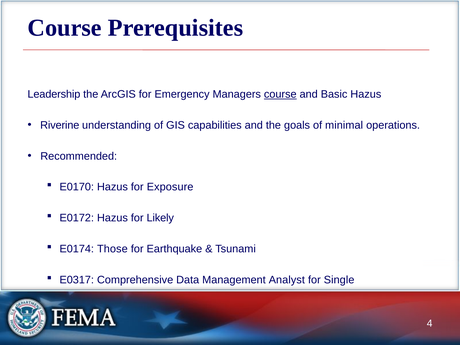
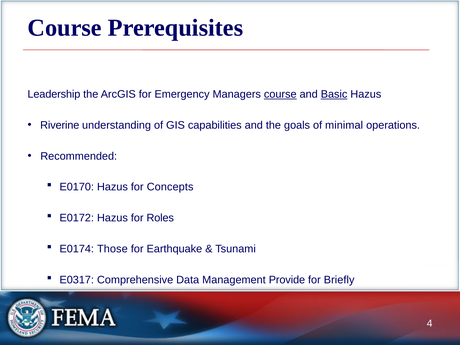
Basic underline: none -> present
Exposure: Exposure -> Concepts
Likely: Likely -> Roles
Analyst: Analyst -> Provide
Single: Single -> Briefly
